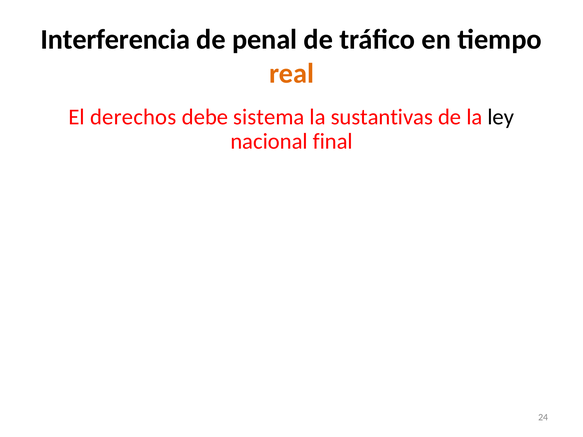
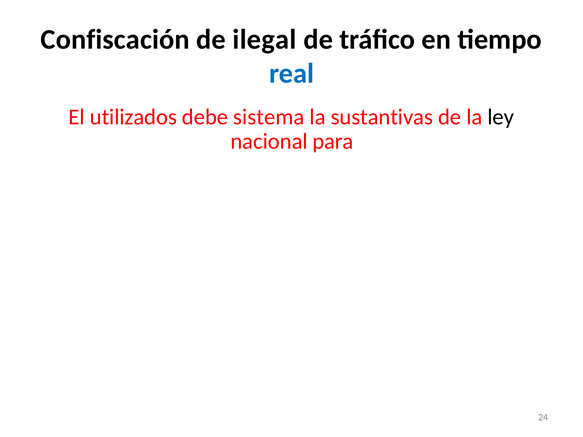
Interferencia: Interferencia -> Confiscación
penal: penal -> ilegal
real colour: orange -> blue
derechos: derechos -> utilizados
final: final -> para
